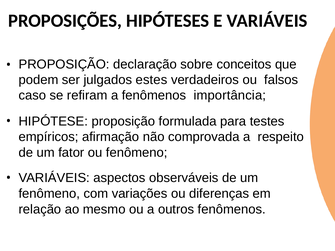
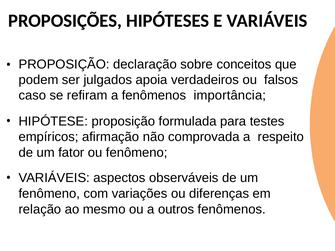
estes: estes -> apoia
